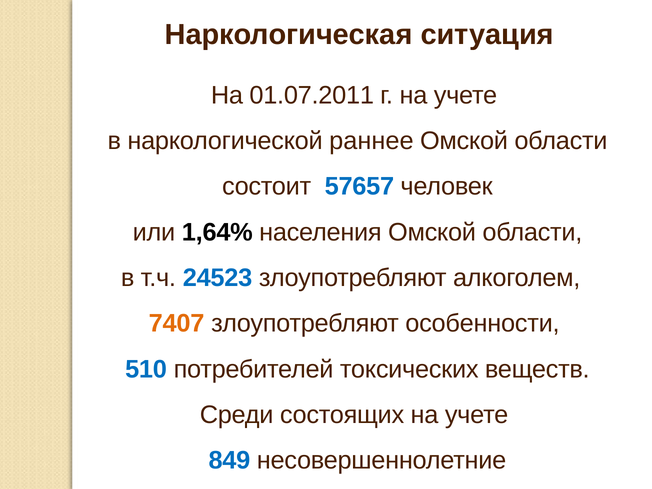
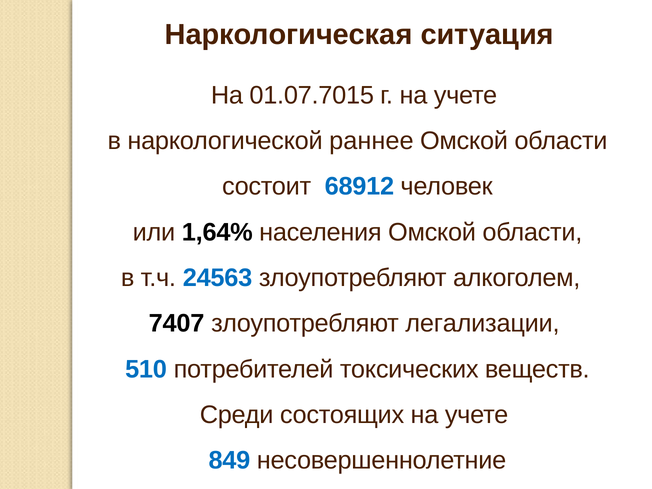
01.07.2011: 01.07.2011 -> 01.07.7015
57657: 57657 -> 68912
24523: 24523 -> 24563
7407 colour: orange -> black
особенности: особенности -> легализации
